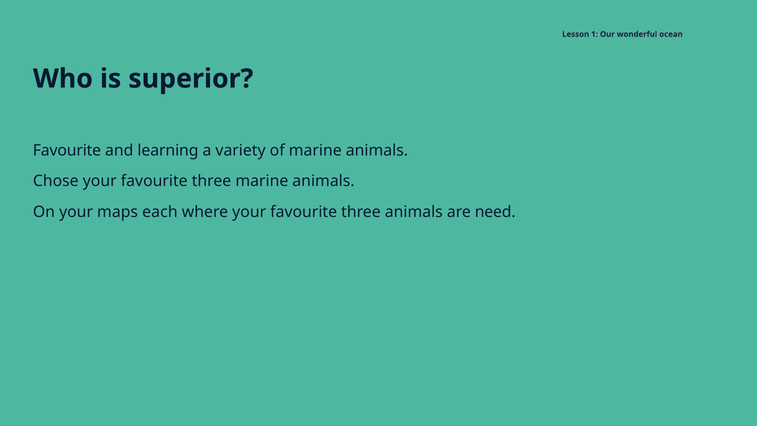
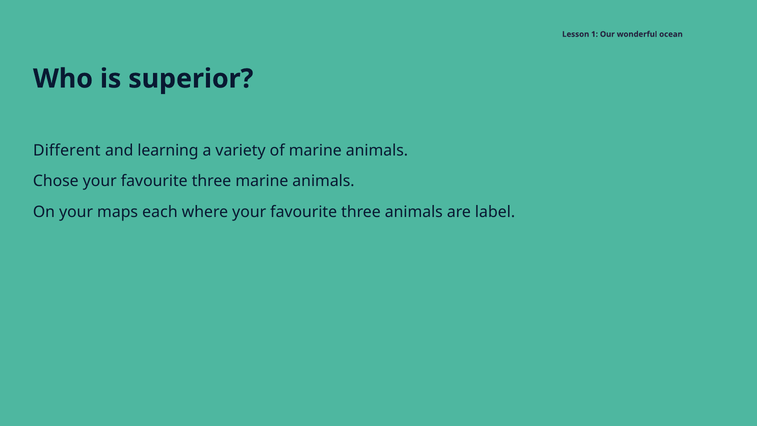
Favourite at (67, 151): Favourite -> Different
need: need -> label
